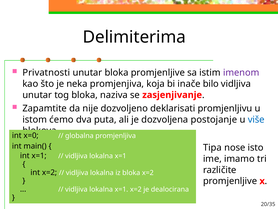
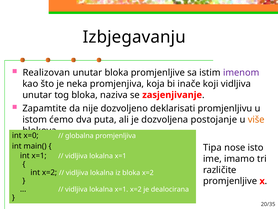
Delimiterima: Delimiterima -> Izbjegavanju
Privatnosti: Privatnosti -> Realizovan
bilo: bilo -> koji
više colour: blue -> orange
